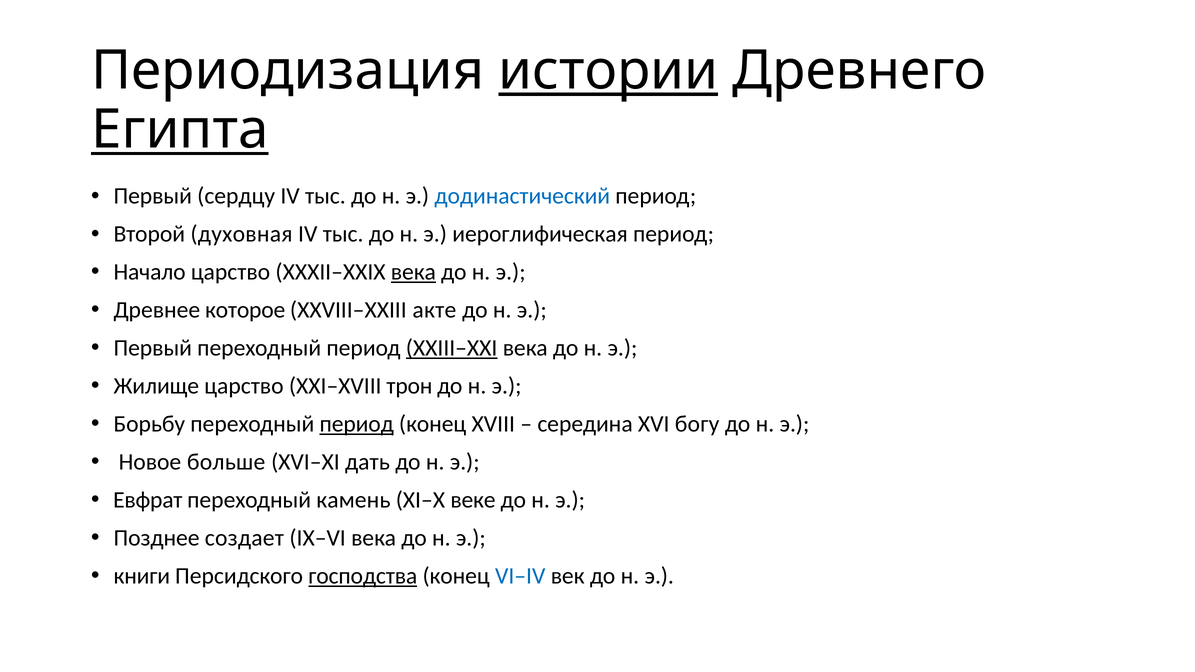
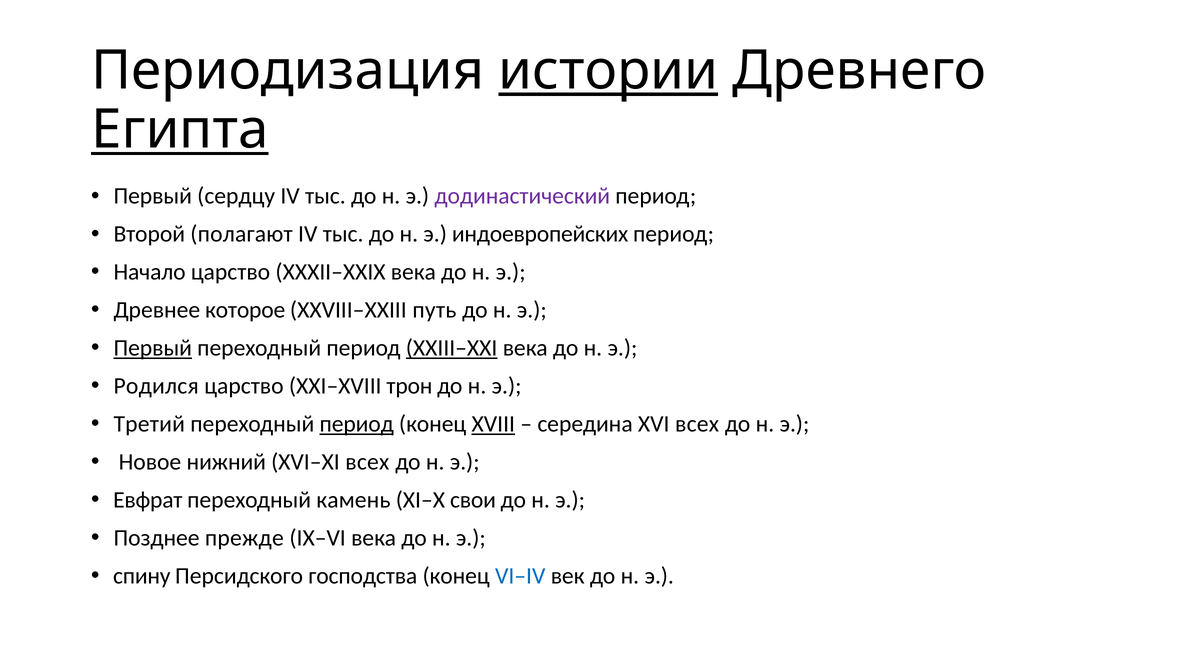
додинастический colour: blue -> purple
духовная: духовная -> полагают
иероглифическая: иероглифическая -> индоевропейских
века at (413, 272) underline: present -> none
акте: акте -> путь
Первый at (153, 348) underline: none -> present
Жилище: Жилище -> Родился
Борьбу: Борьбу -> Третий
XVIII underline: none -> present
XVI богу: богу -> всех
больше: больше -> нижний
XVI–XI дать: дать -> всех
веке: веке -> свои
создает: создает -> прежде
книги: книги -> спину
господства underline: present -> none
